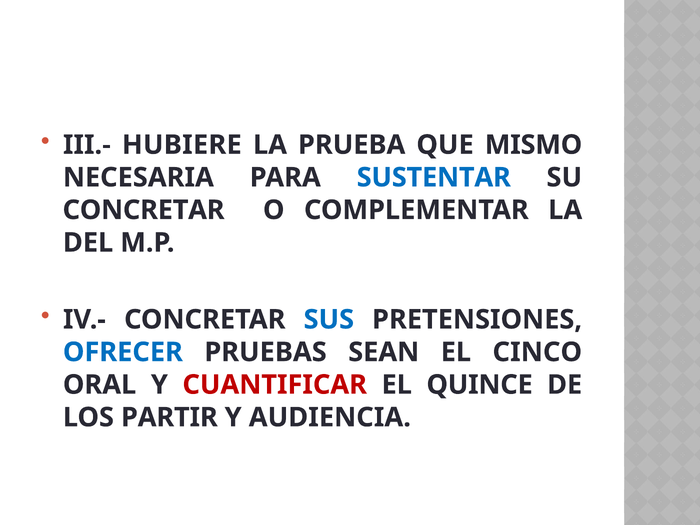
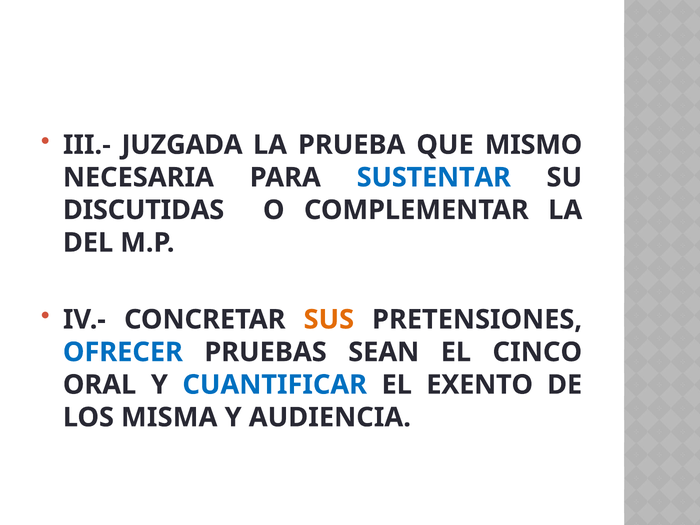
HUBIERE: HUBIERE -> JUZGADA
CONCRETAR at (144, 210): CONCRETAR -> DISCUTIDAS
SUS colour: blue -> orange
CUANTIFICAR colour: red -> blue
QUINCE: QUINCE -> EXENTO
PARTIR: PARTIR -> MISMA
